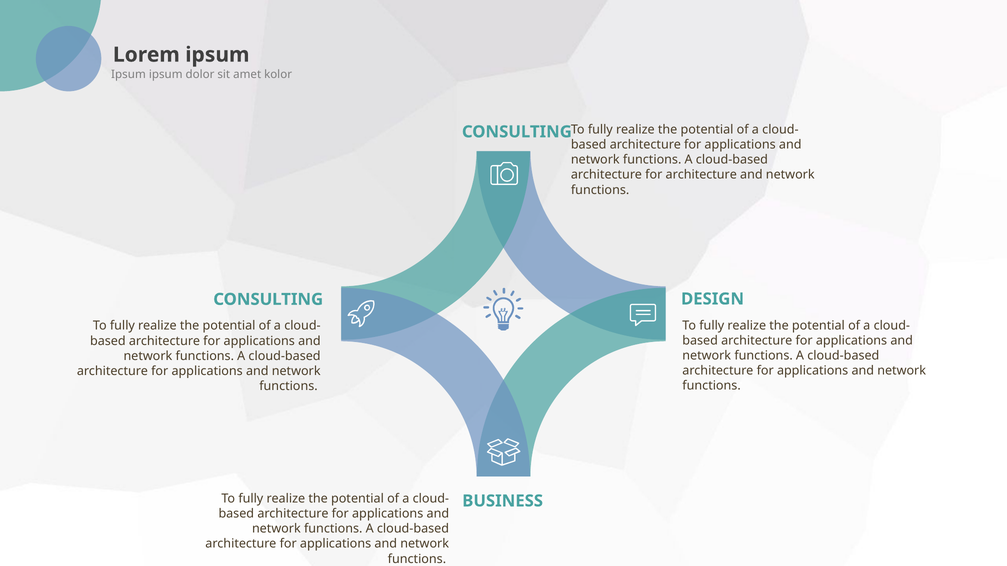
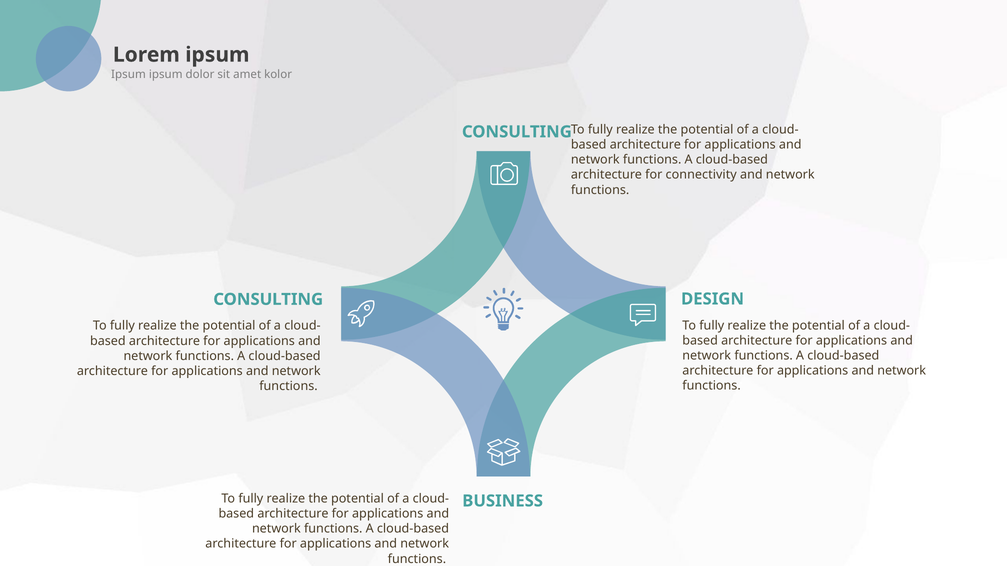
for architecture: architecture -> connectivity
